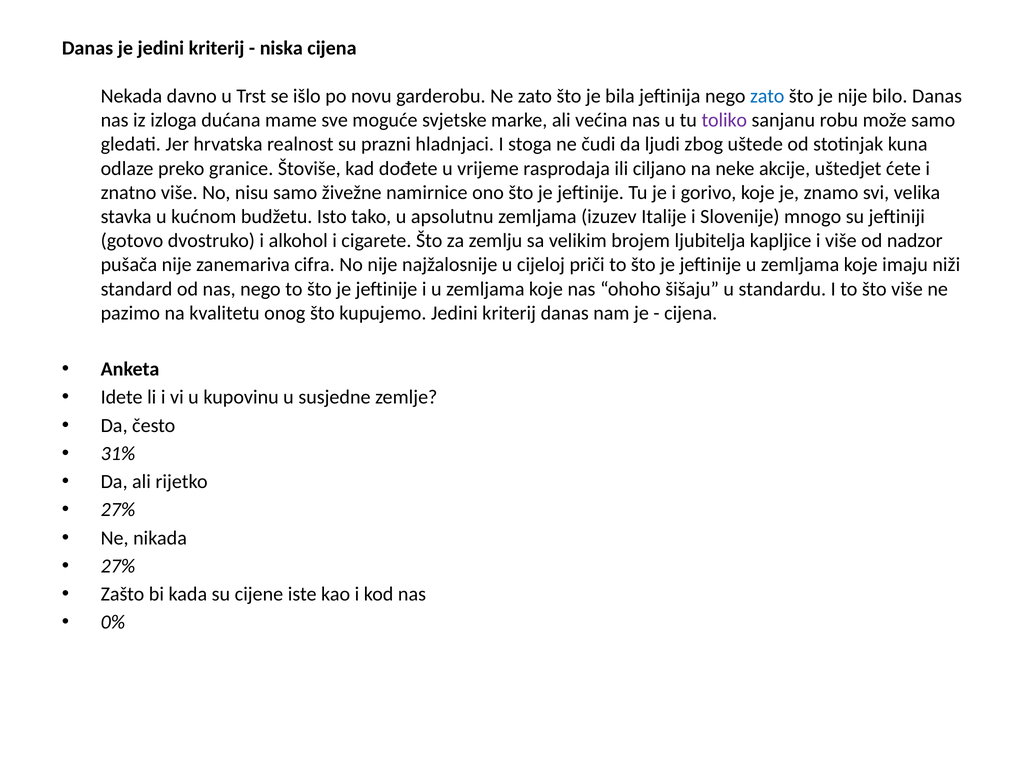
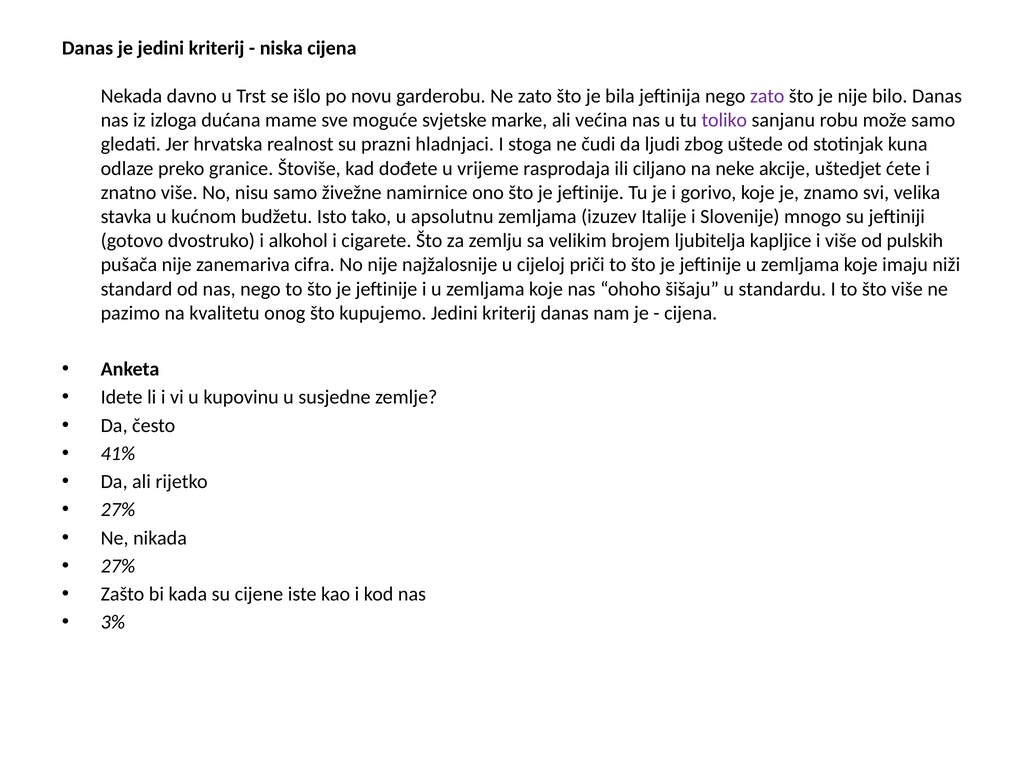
zato at (767, 96) colour: blue -> purple
nadzor: nadzor -> pulskih
31%: 31% -> 41%
0%: 0% -> 3%
